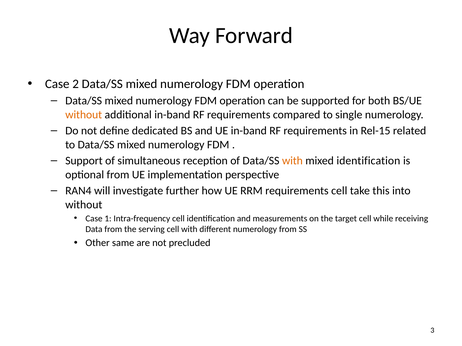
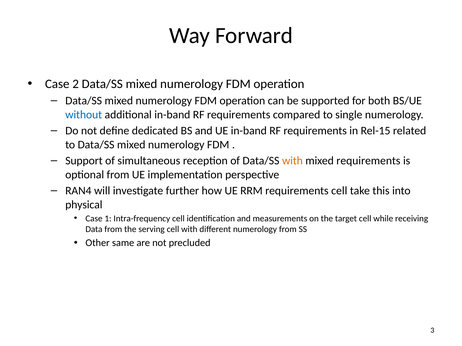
without at (84, 115) colour: orange -> blue
mixed identification: identification -> requirements
without at (84, 205): without -> physical
